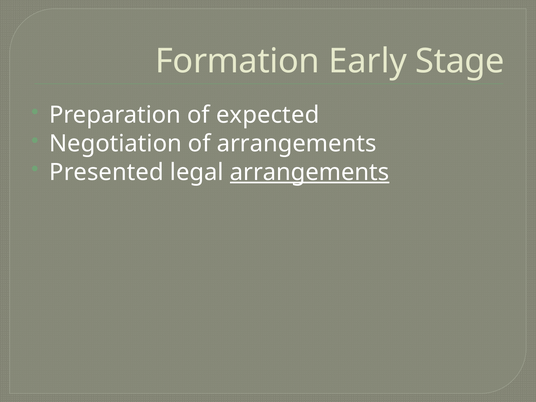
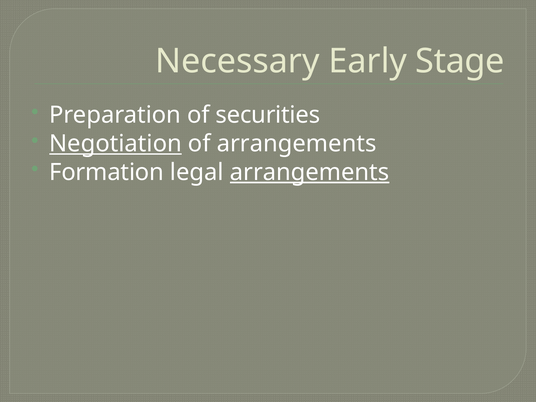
Formation: Formation -> Necessary
expected: expected -> securities
Negotiation underline: none -> present
Presented: Presented -> Formation
